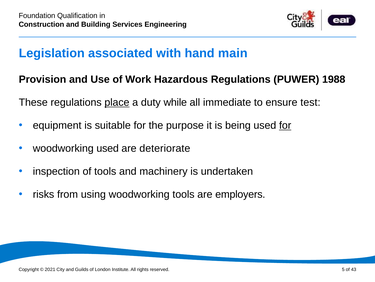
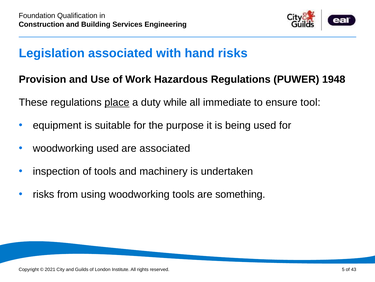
hand main: main -> risks
1988: 1988 -> 1948
test: test -> tool
for at (285, 125) underline: present -> none
are deteriorate: deteriorate -> associated
employers: employers -> something
